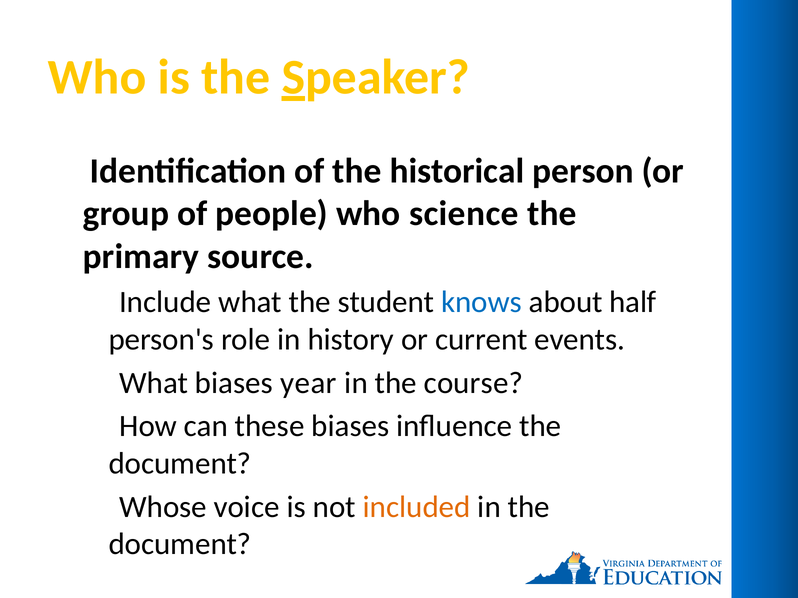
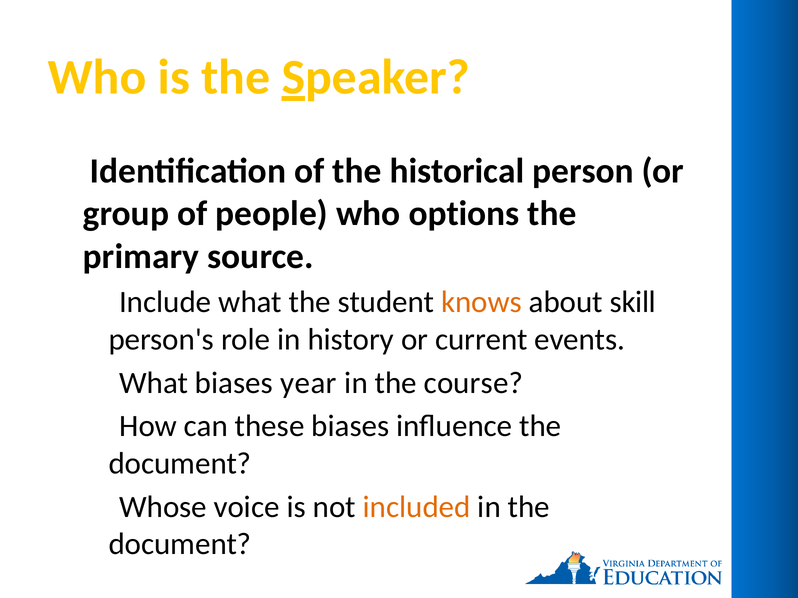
science: science -> options
knows colour: blue -> orange
half: half -> skill
